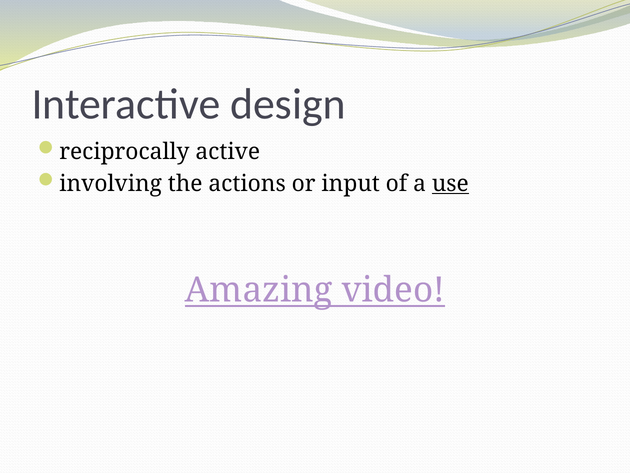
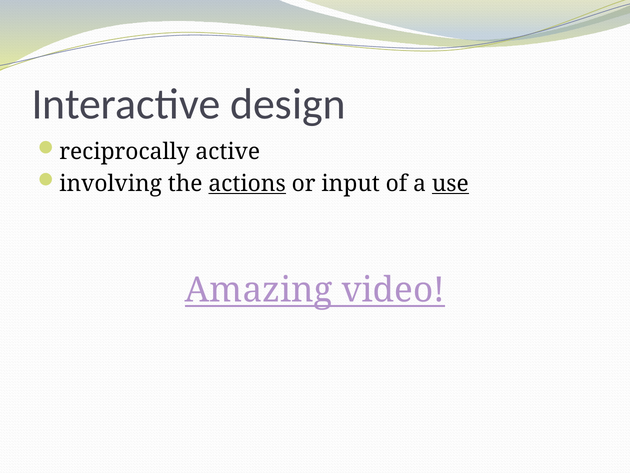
actions underline: none -> present
